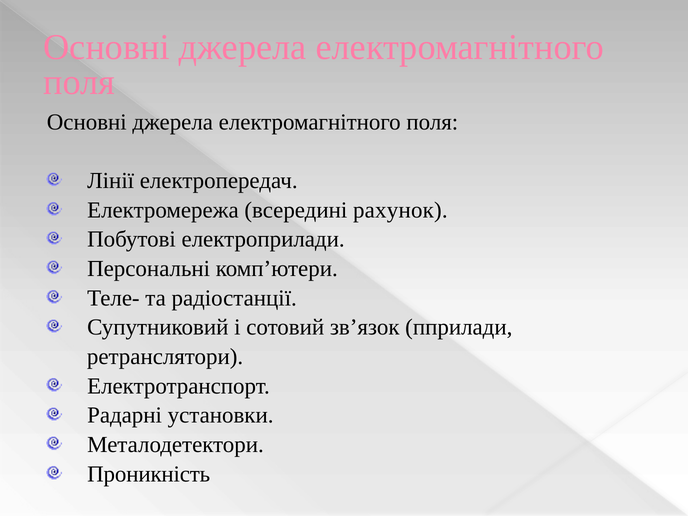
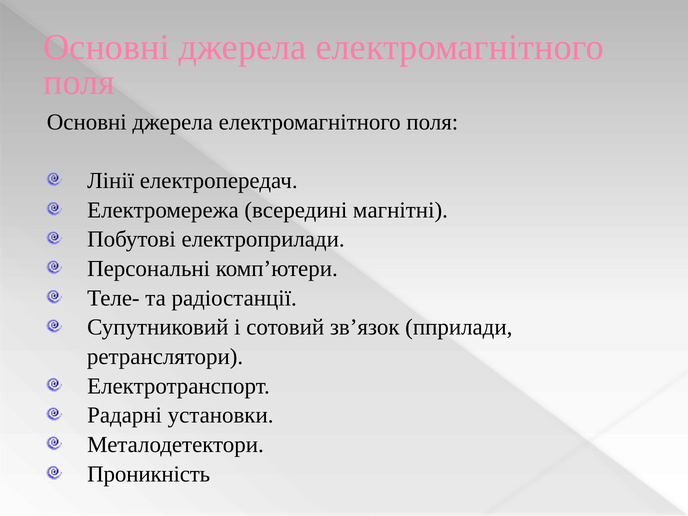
рахунок: рахунок -> магнітні
